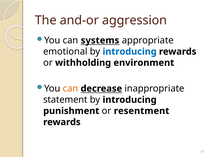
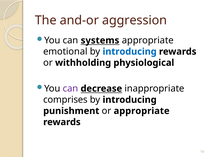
environment: environment -> physiological
can at (70, 88) colour: orange -> purple
statement: statement -> comprises
or resentment: resentment -> appropriate
